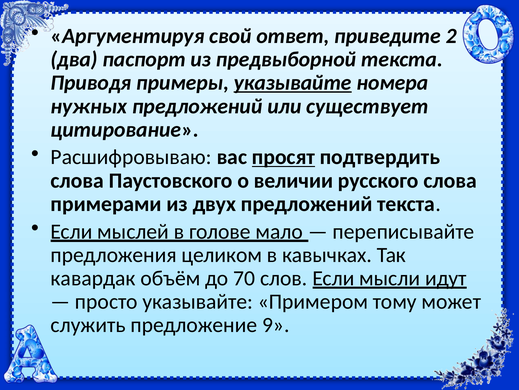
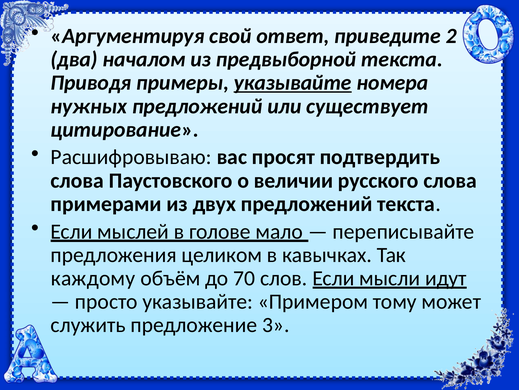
паспорт: паспорт -> началом
просят underline: present -> none
кавардак: кавардак -> каждому
9: 9 -> 3
